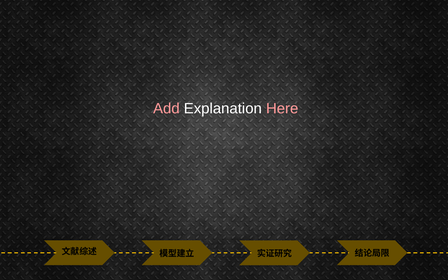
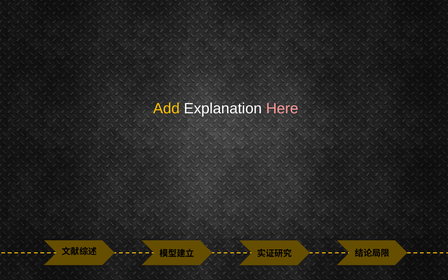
Add colour: pink -> yellow
